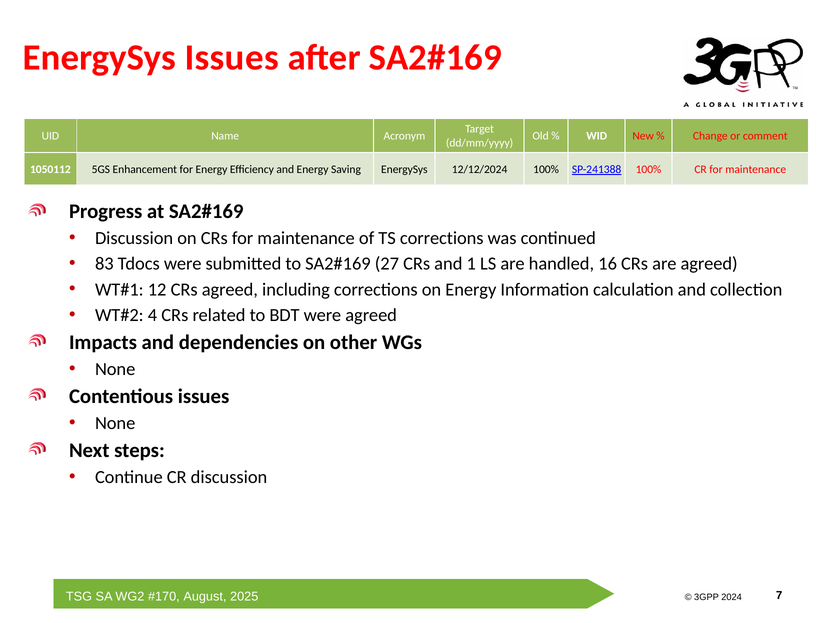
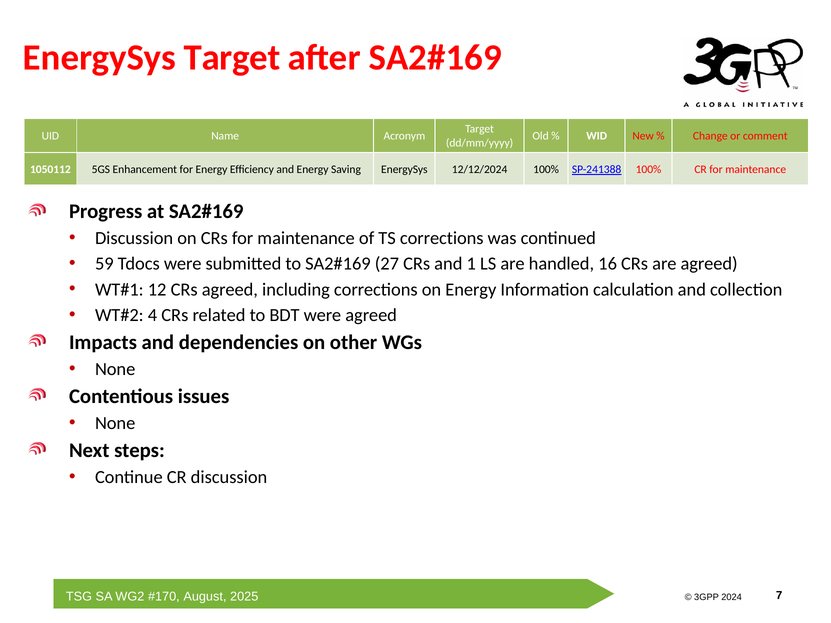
EnergySys Issues: Issues -> Target
83: 83 -> 59
